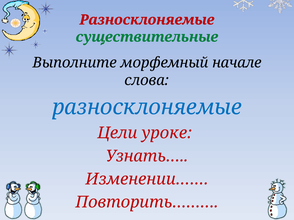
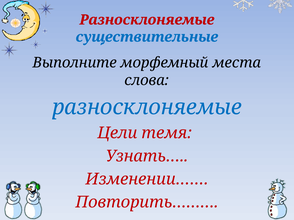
существительные colour: green -> blue
начале: начале -> места
уроке: уроке -> темя
